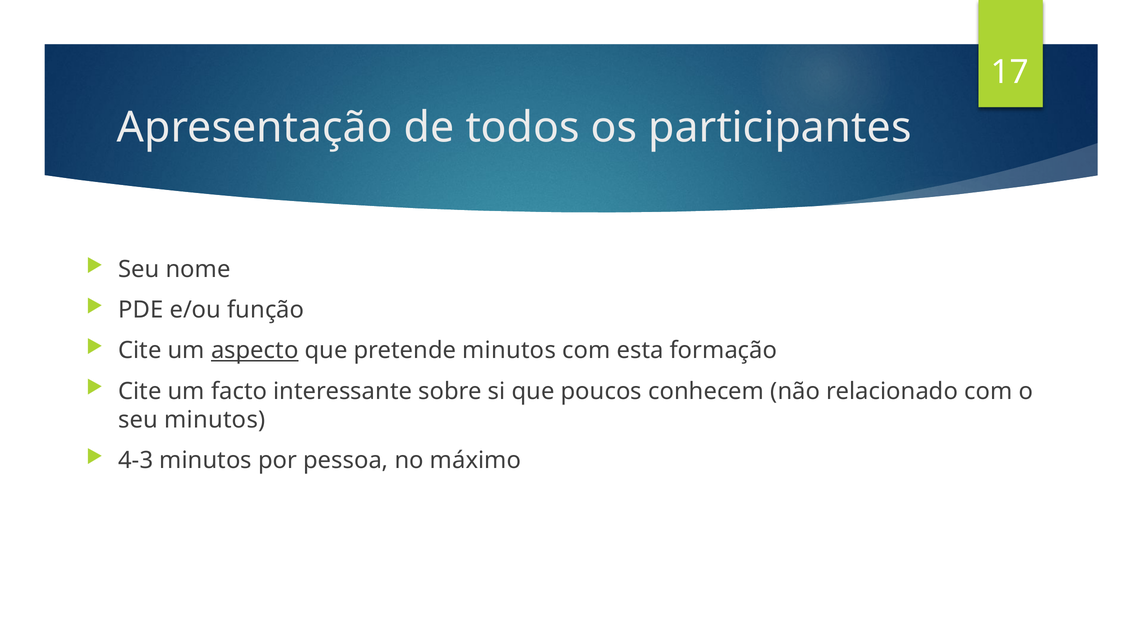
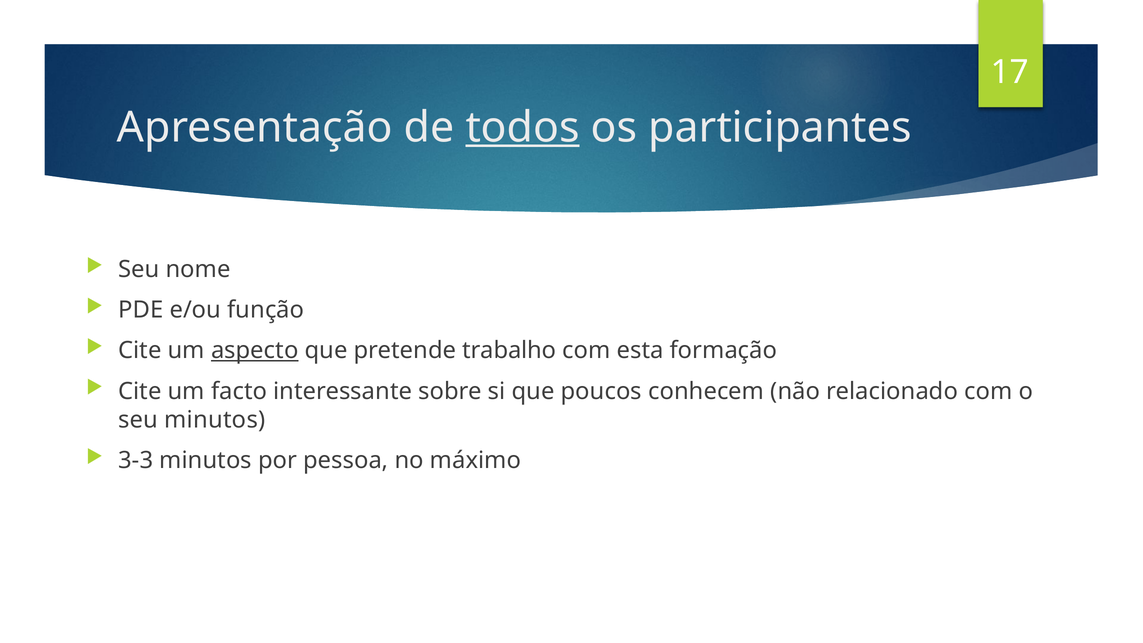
todos underline: none -> present
pretende minutos: minutos -> trabalho
4-3: 4-3 -> 3-3
